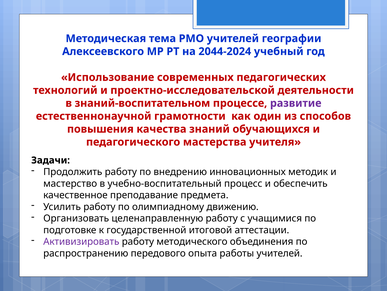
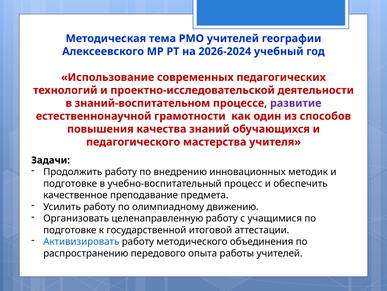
2044-2024: 2044-2024 -> 2026-2024
мастерство at (70, 183): мастерство -> подготовке
Активизировать colour: purple -> blue
